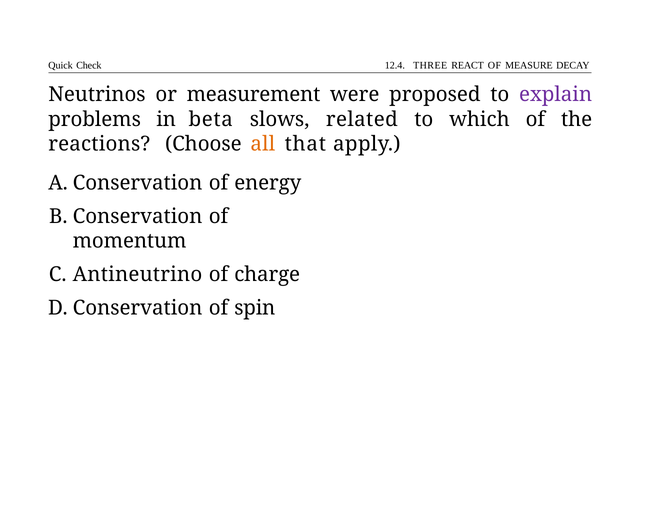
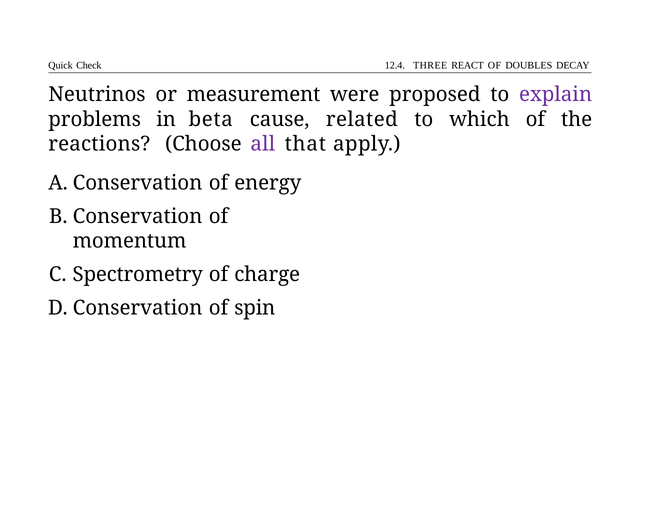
MEASURE: MEASURE -> DOUBLES
slows: slows -> cause
all colour: orange -> purple
Antineutrino: Antineutrino -> Spectrometry
